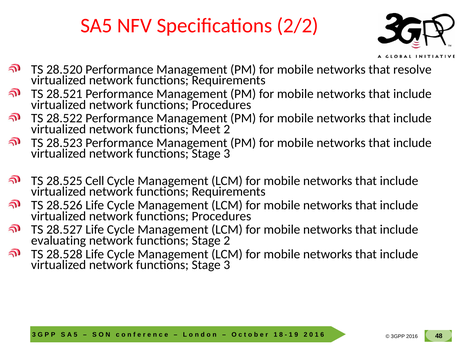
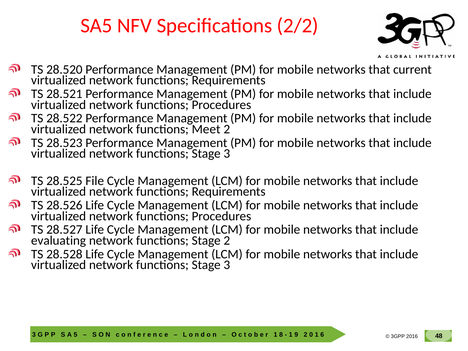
resolve: resolve -> current
Cell: Cell -> File
